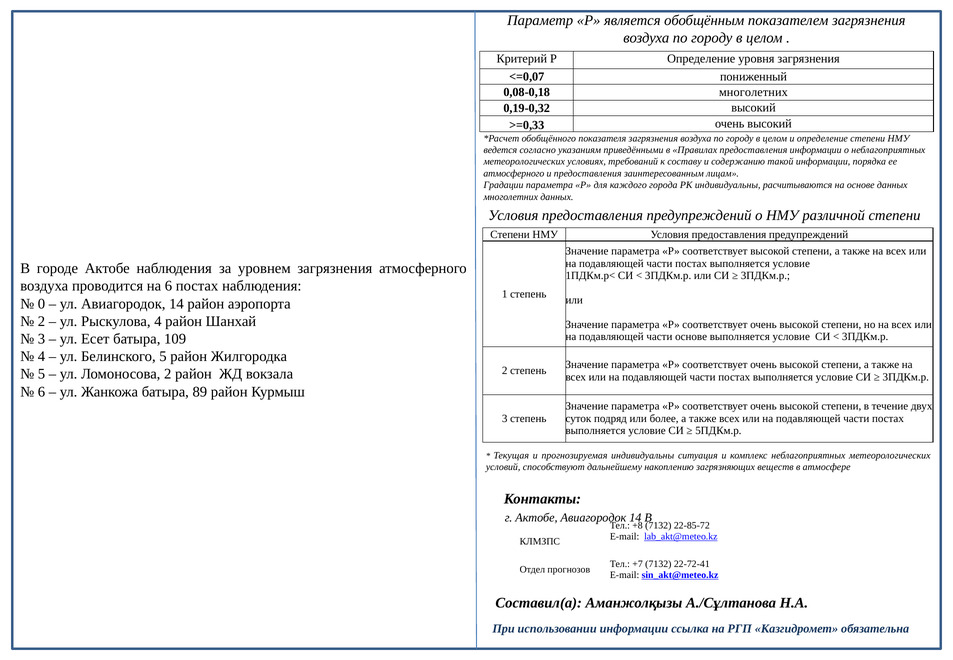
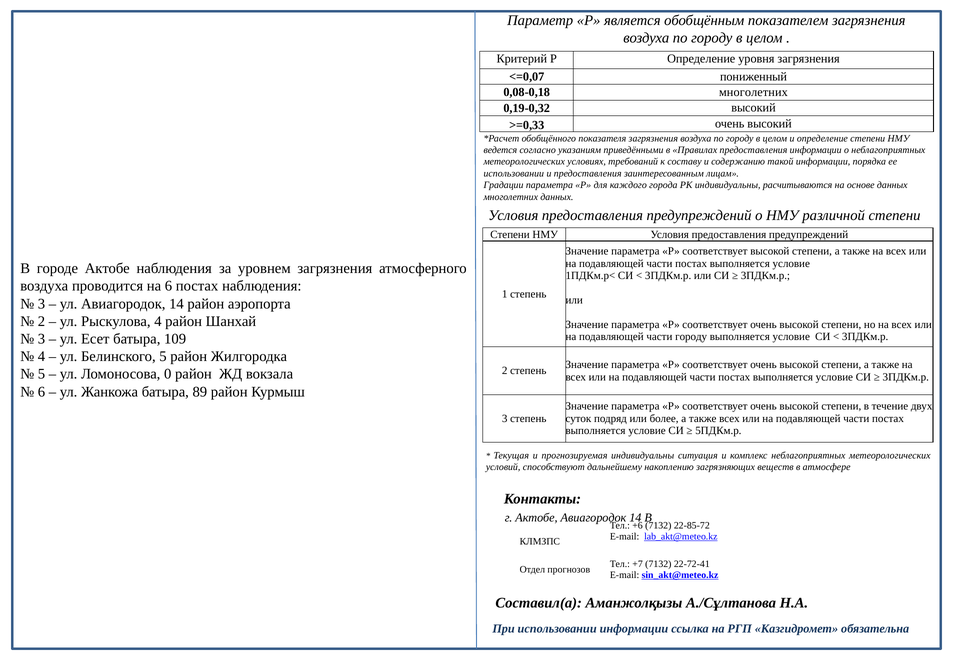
атмосферного at (514, 173): атмосферного -> использовании
0 at (42, 304): 0 -> 3
части основе: основе -> городу
Ломоносова 2: 2 -> 0
+8: +8 -> +6
